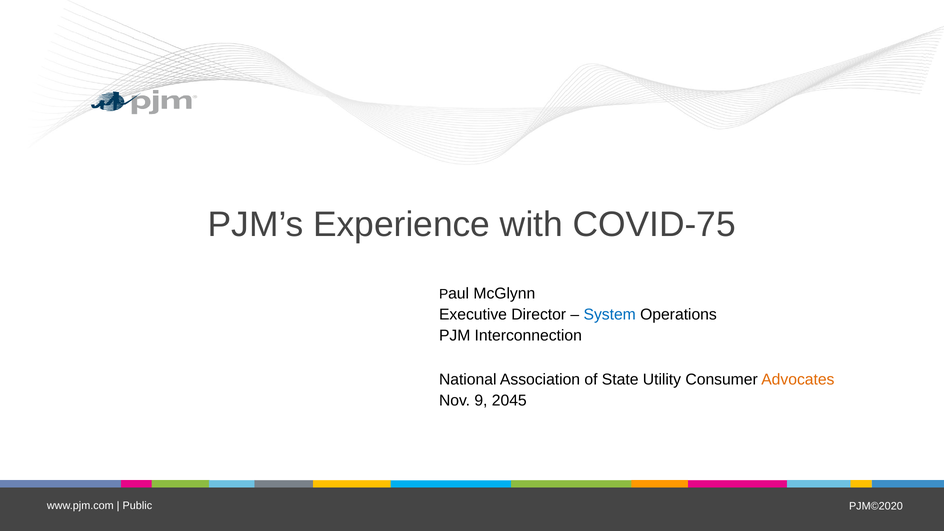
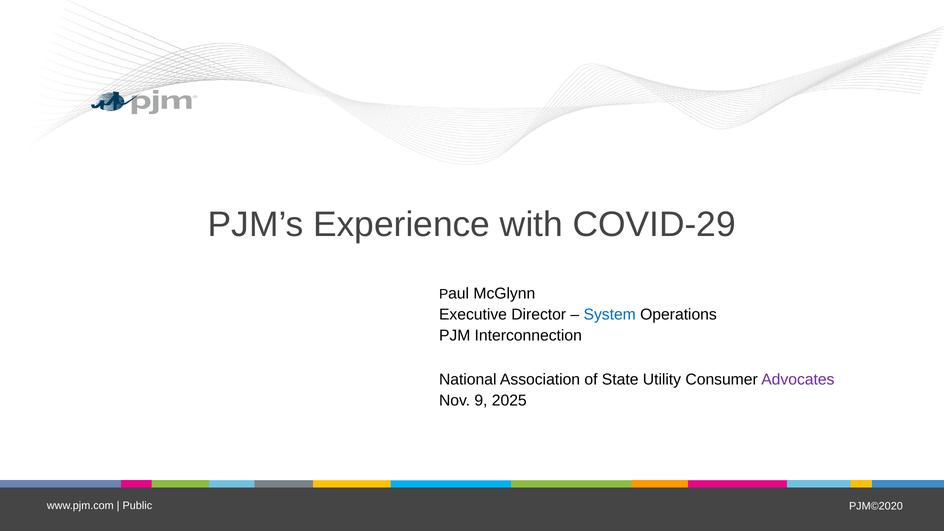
COVID-75: COVID-75 -> COVID-29
Advocates colour: orange -> purple
2045: 2045 -> 2025
